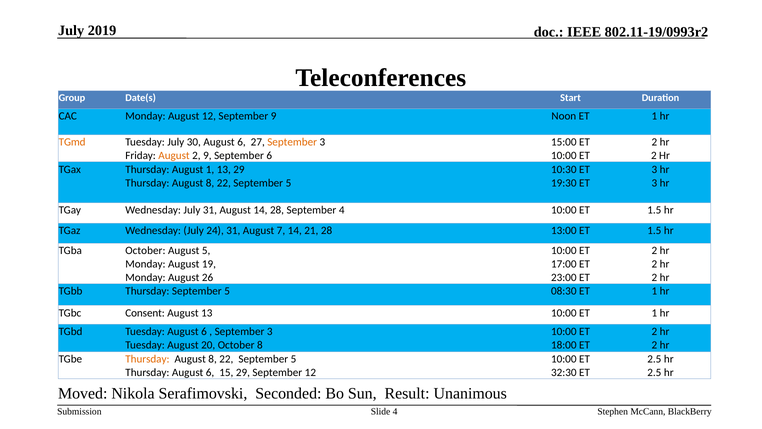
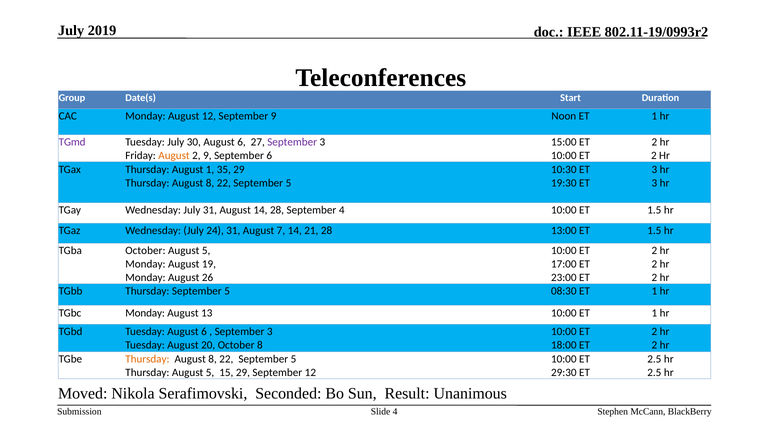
TGmd colour: orange -> purple
September at (292, 142) colour: orange -> purple
1 13: 13 -> 35
TGbc Consent: Consent -> Monday
Thursday August 6: 6 -> 5
32:30: 32:30 -> 29:30
